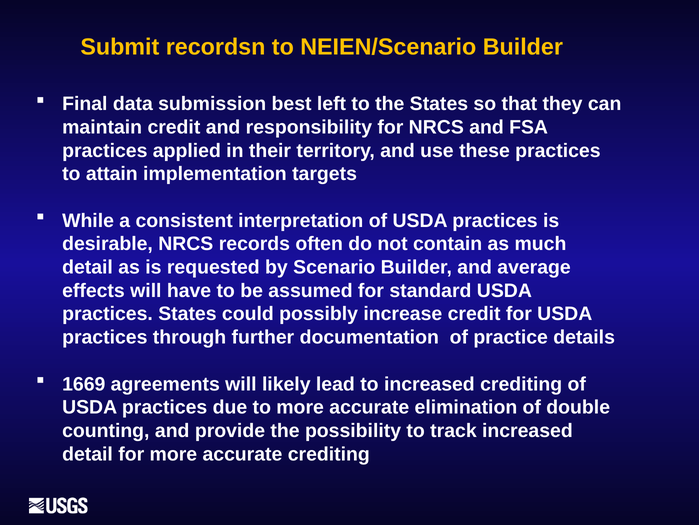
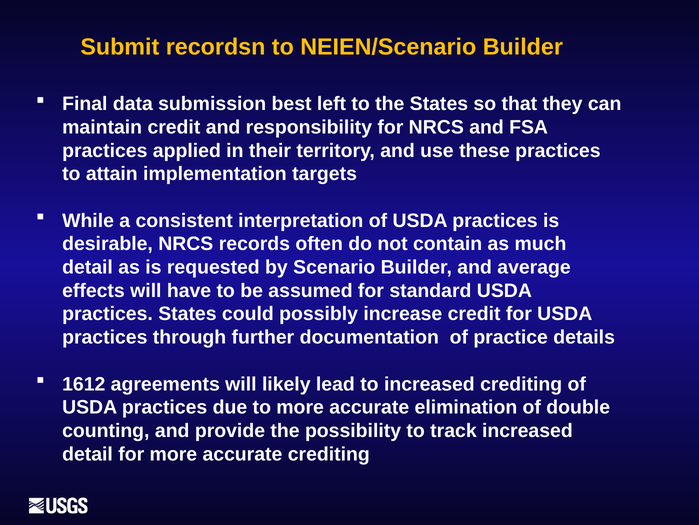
1669: 1669 -> 1612
